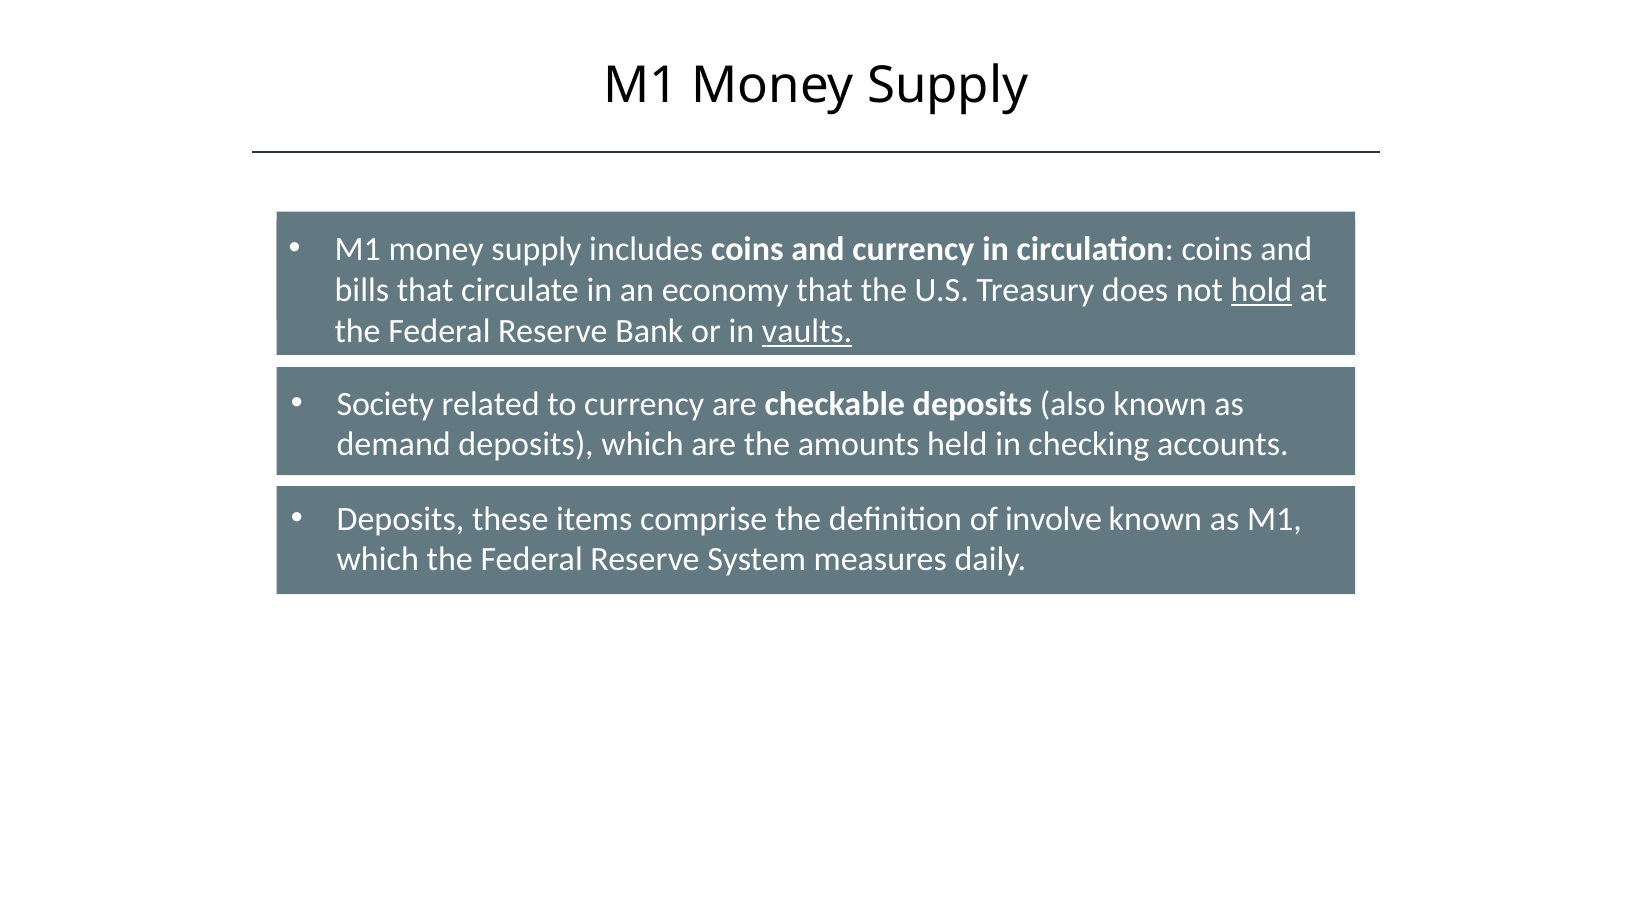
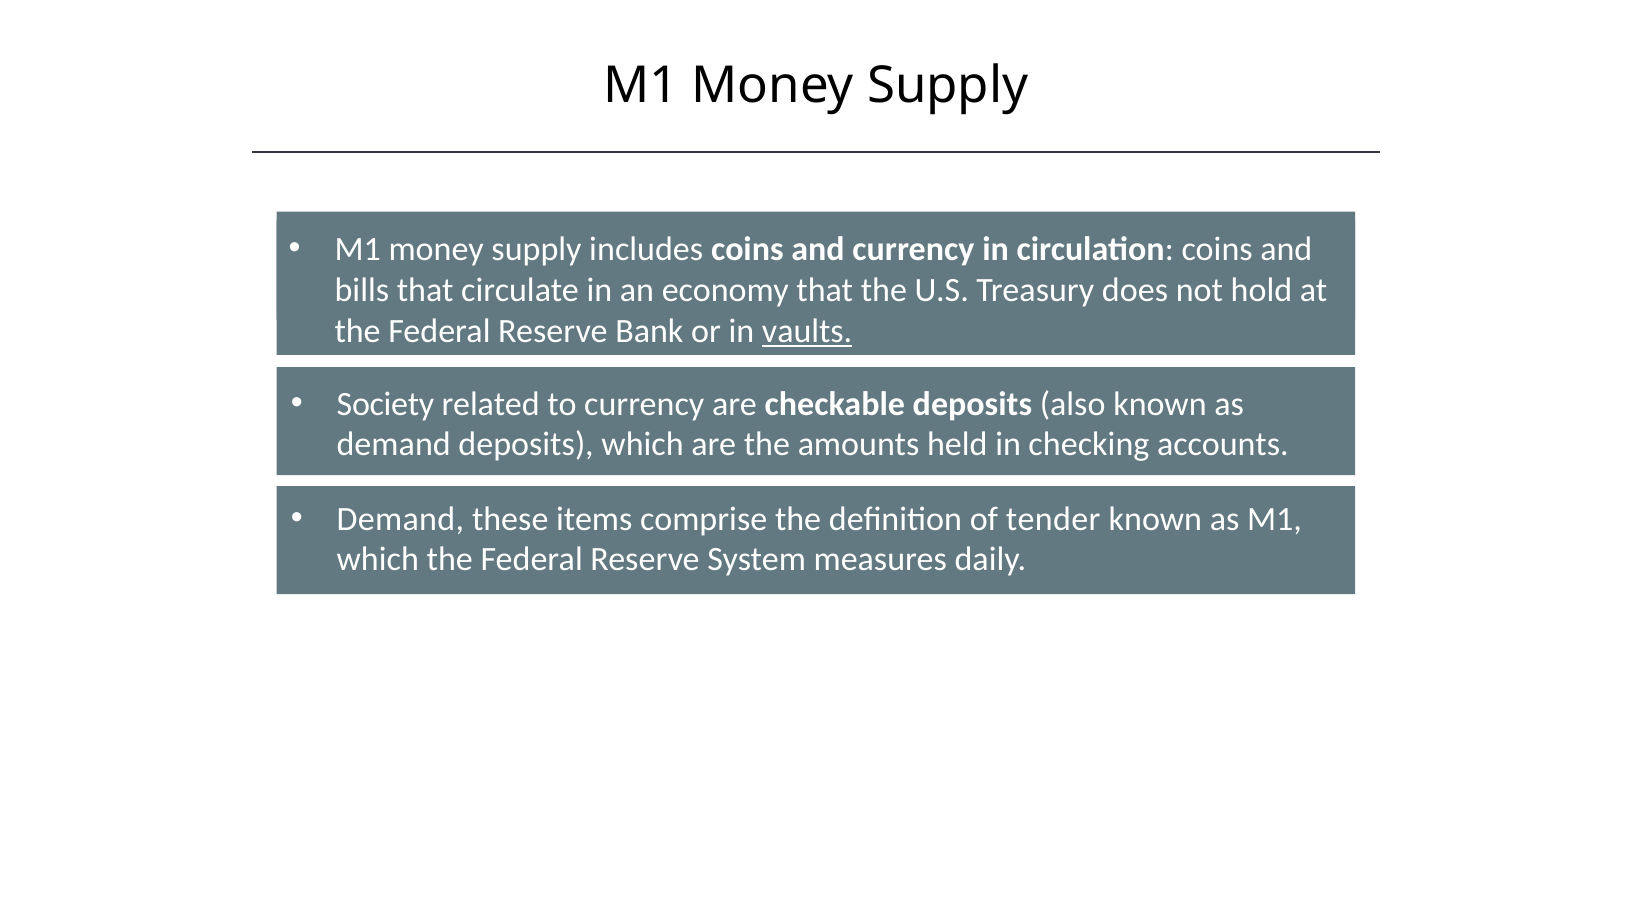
hold underline: present -> none
Deposits at (400, 519): Deposits -> Demand
involve: involve -> tender
